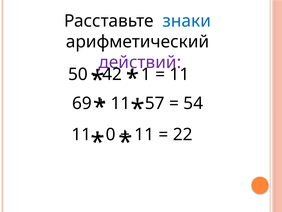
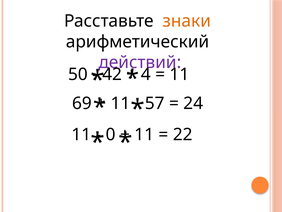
знаки colour: blue -> orange
1: 1 -> 4
54: 54 -> 24
